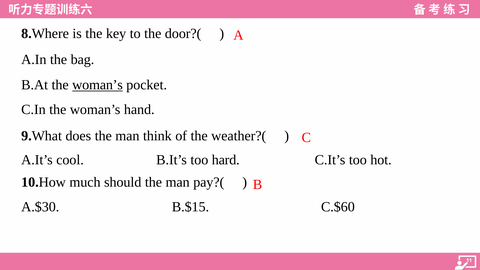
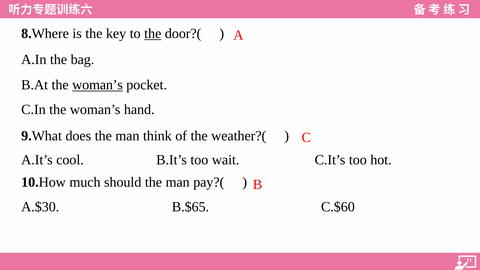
the at (153, 34) underline: none -> present
hard: hard -> wait
B.$15: B.$15 -> B.$65
